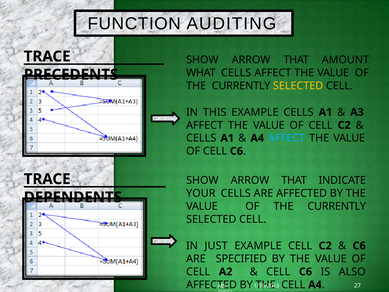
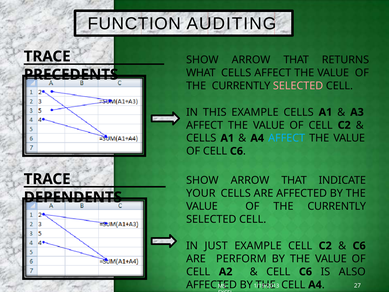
AMOUNT: AMOUNT -> RETURNS
SELECTED at (298, 86) colour: yellow -> pink
SPECIFIED: SPECIFIED -> PERFORM
